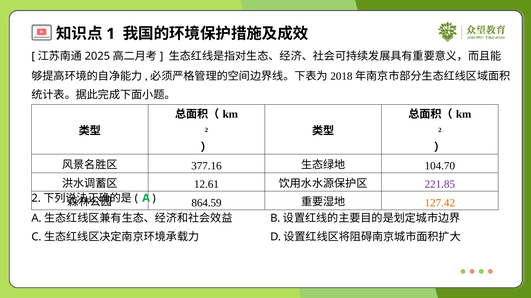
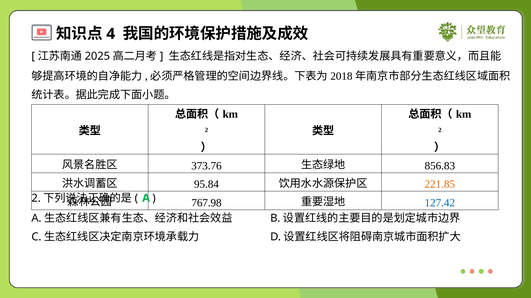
1: 1 -> 4
377.16: 377.16 -> 373.76
104.70: 104.70 -> 856.83
12.61: 12.61 -> 95.84
221.85 colour: purple -> orange
864.59: 864.59 -> 767.98
127.42 colour: orange -> blue
